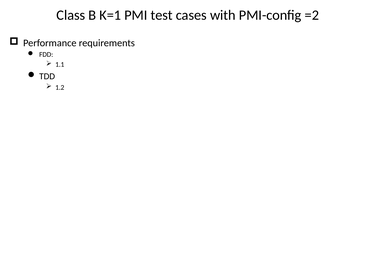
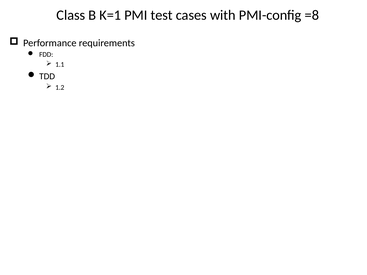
=2: =2 -> =8
